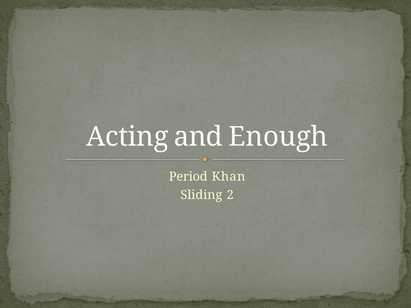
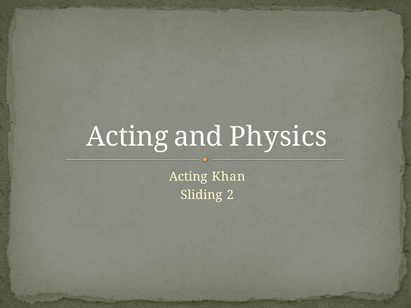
Enough: Enough -> Physics
Period at (188, 177): Period -> Acting
